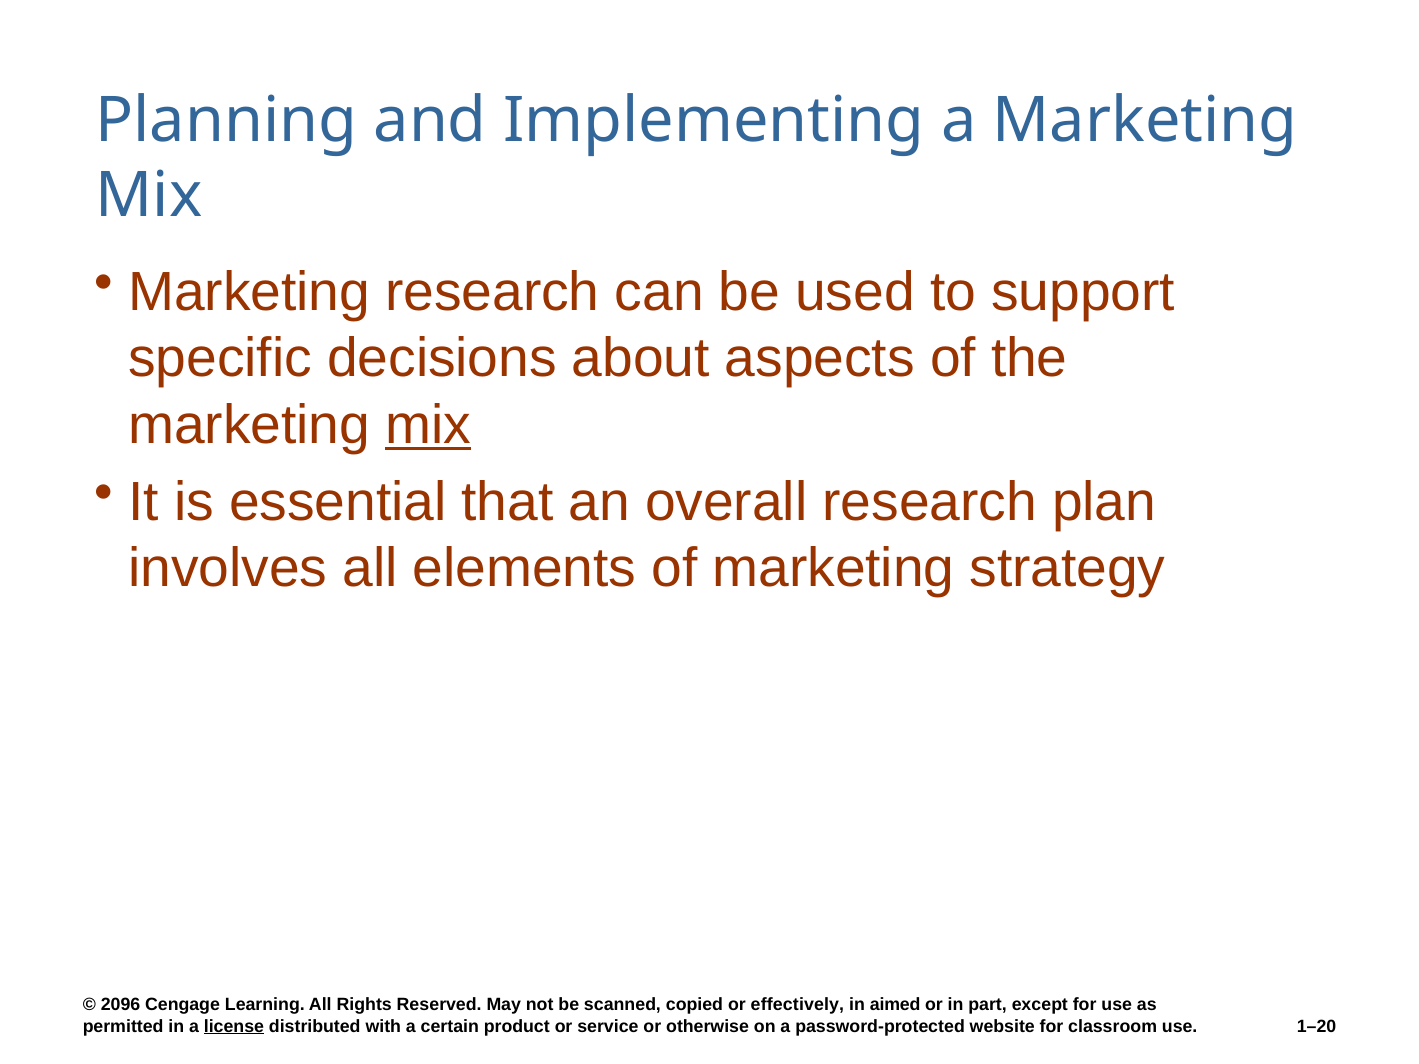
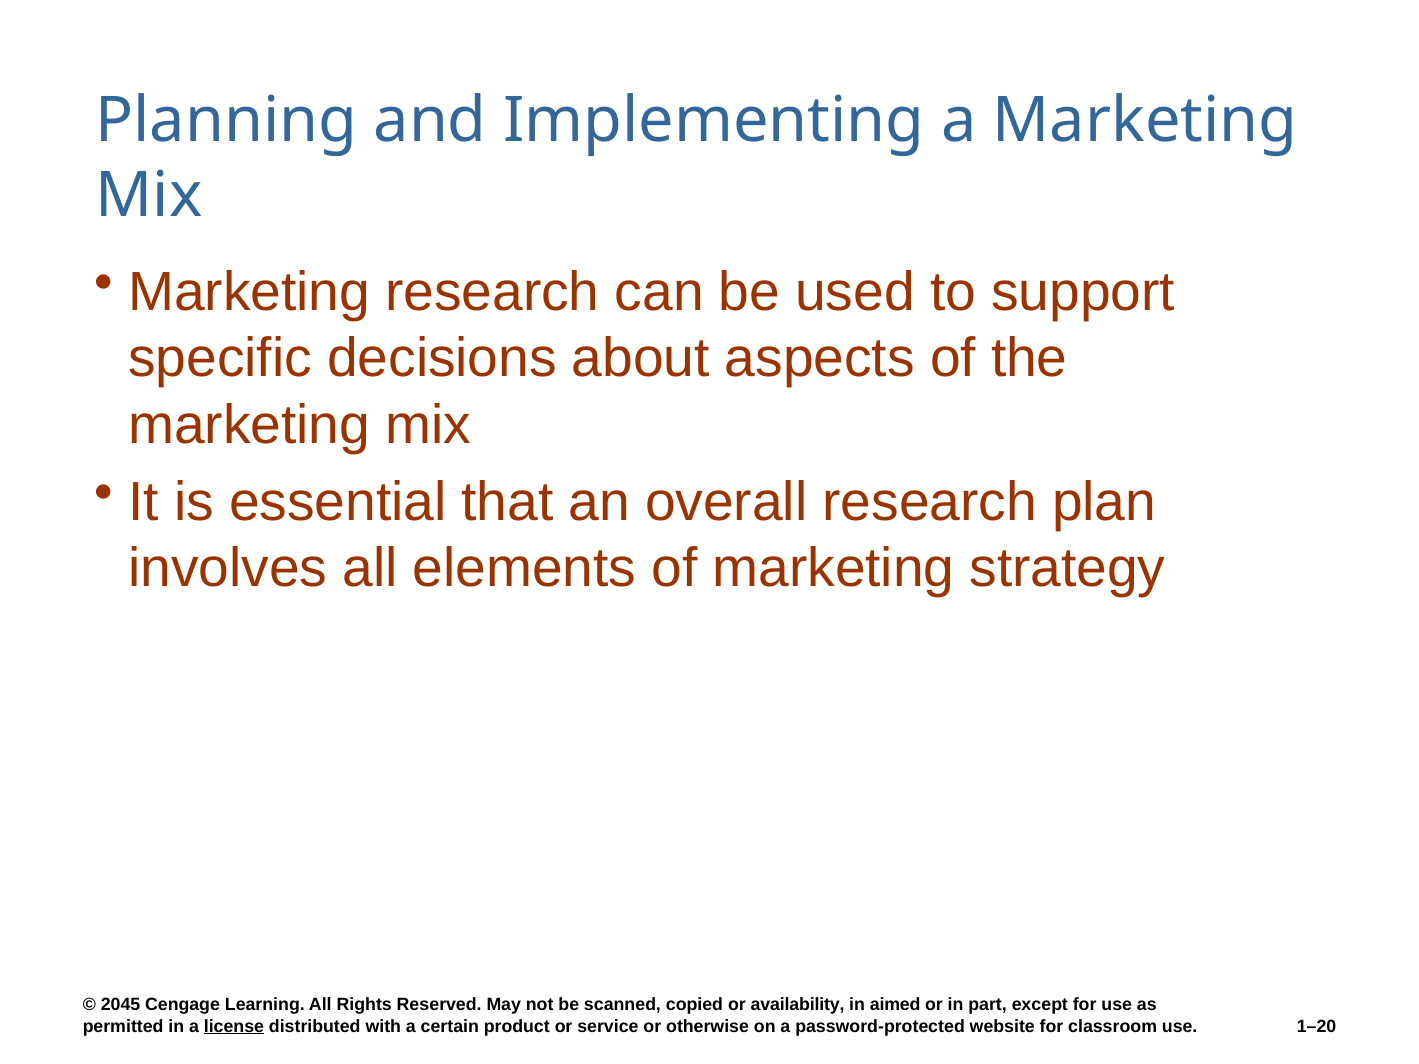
mix at (428, 425) underline: present -> none
2096: 2096 -> 2045
effectively: effectively -> availability
